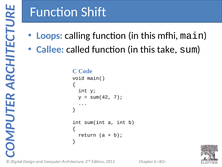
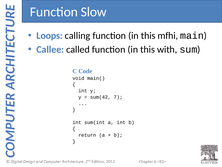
Shift: Shift -> Slow
take: take -> with
